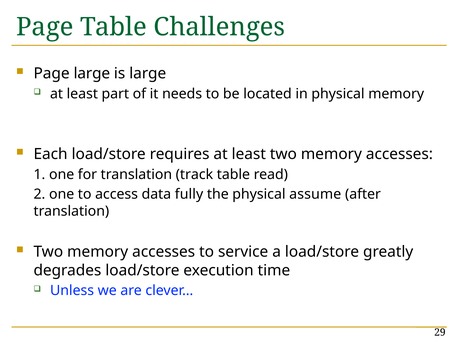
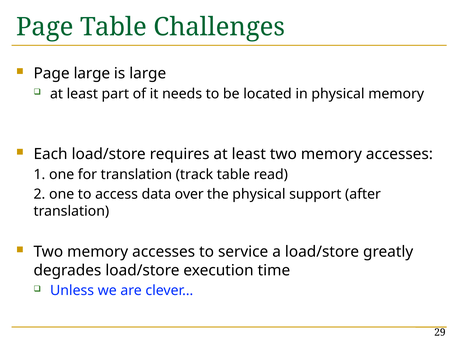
fully: fully -> over
assume: assume -> support
